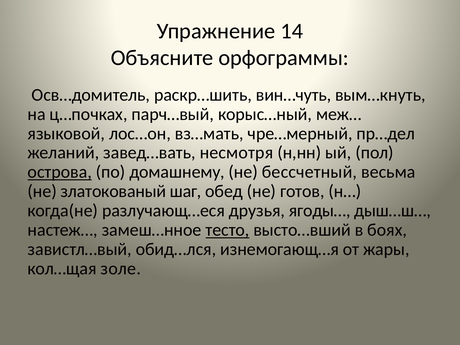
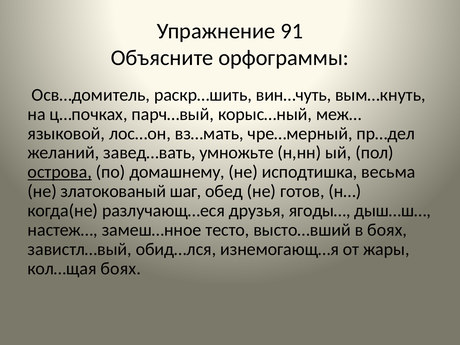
14: 14 -> 91
несмотря: несмотря -> умножьте
бессчетный: бессчетный -> исподтишка
тесто underline: present -> none
кол…щая золе: золе -> боях
